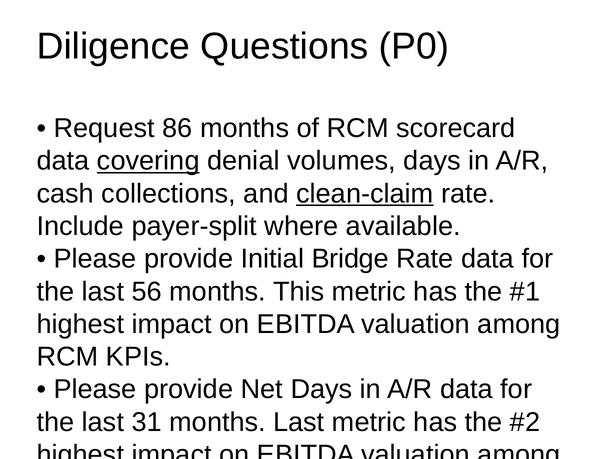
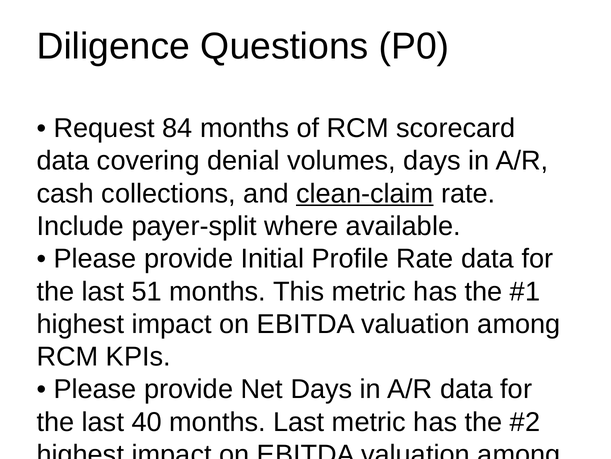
86: 86 -> 84
covering underline: present -> none
Bridge: Bridge -> Profile
56: 56 -> 51
31: 31 -> 40
